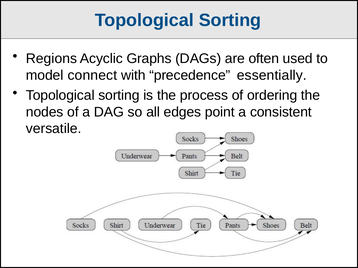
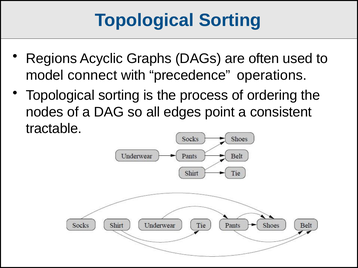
essentially: essentially -> operations
versatile: versatile -> tractable
